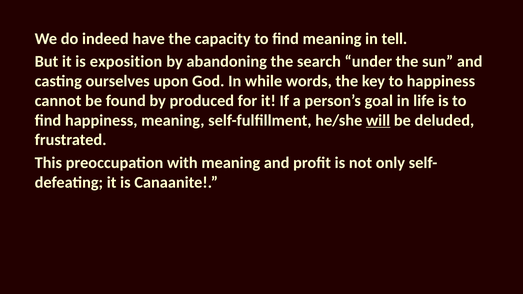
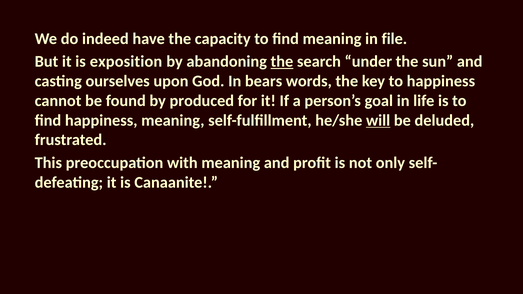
tell: tell -> file
the at (282, 62) underline: none -> present
while: while -> bears
